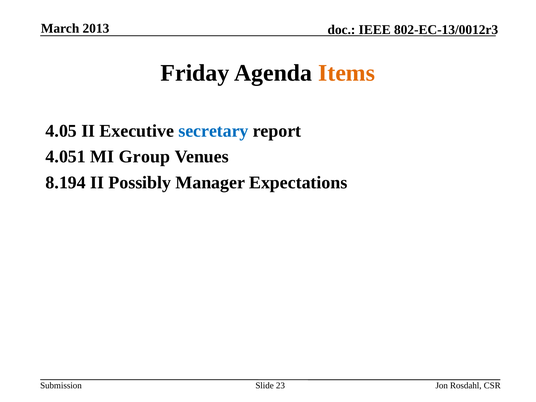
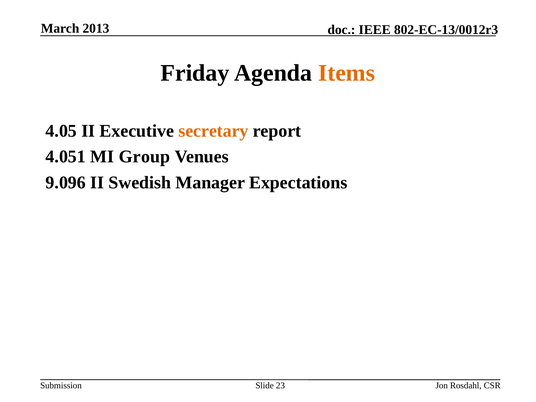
secretary colour: blue -> orange
8.194: 8.194 -> 9.096
Possibly: Possibly -> Swedish
